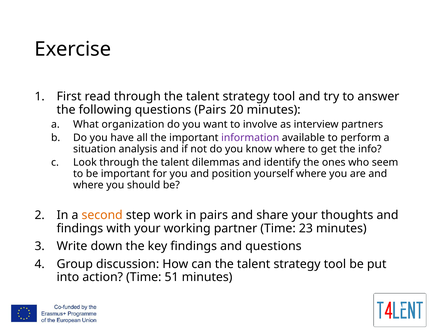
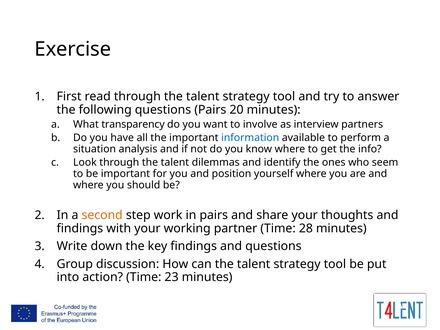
organization: organization -> transparency
information colour: purple -> blue
23: 23 -> 28
51: 51 -> 23
